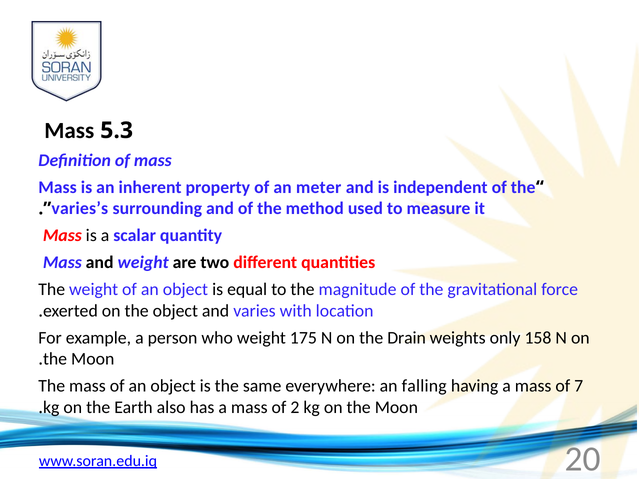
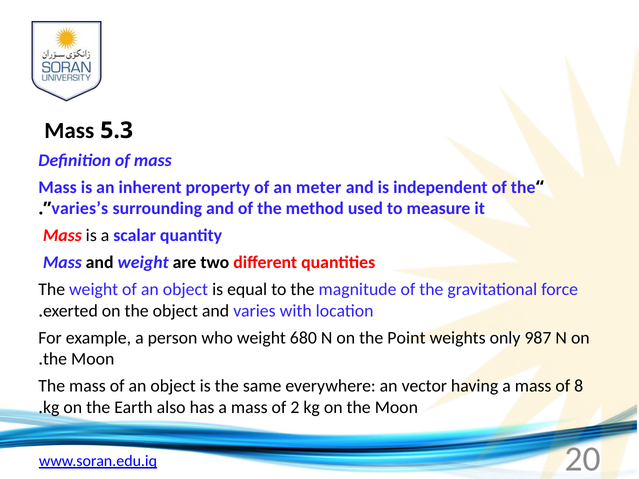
175: 175 -> 680
Drain: Drain -> Point
158: 158 -> 987
falling: falling -> vector
7: 7 -> 8
